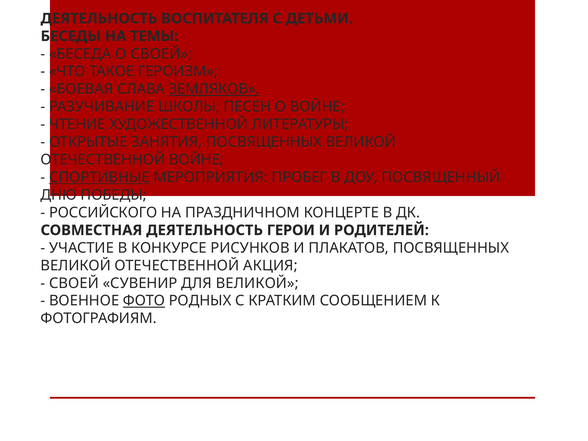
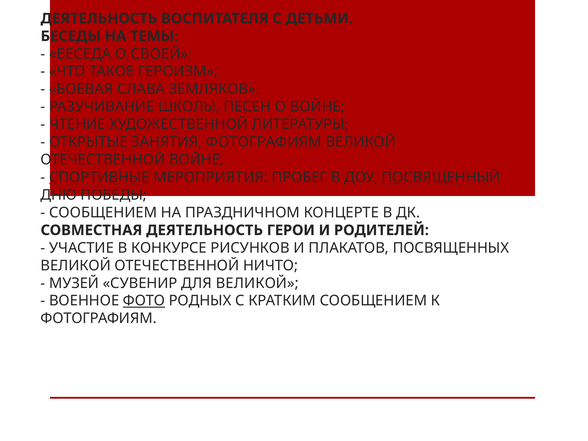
ЗЕМЛЯКОВ underline: present -> none
ЗАНЯТИЯ ПОСВЯЩЕННЫХ: ПОСВЯЩЕННЫХ -> ФОТОГРАФИЯМ
ПОСВЯЩЕННЫЙ underline: none -> present
РОССИЙСКОГО at (103, 213): РОССИЙСКОГО -> СООБЩЕНИЕМ
АКЦИЯ: АКЦИЯ -> НИЧТО
СВОЕЙ at (74, 283): СВОЕЙ -> МУЗЕЙ
